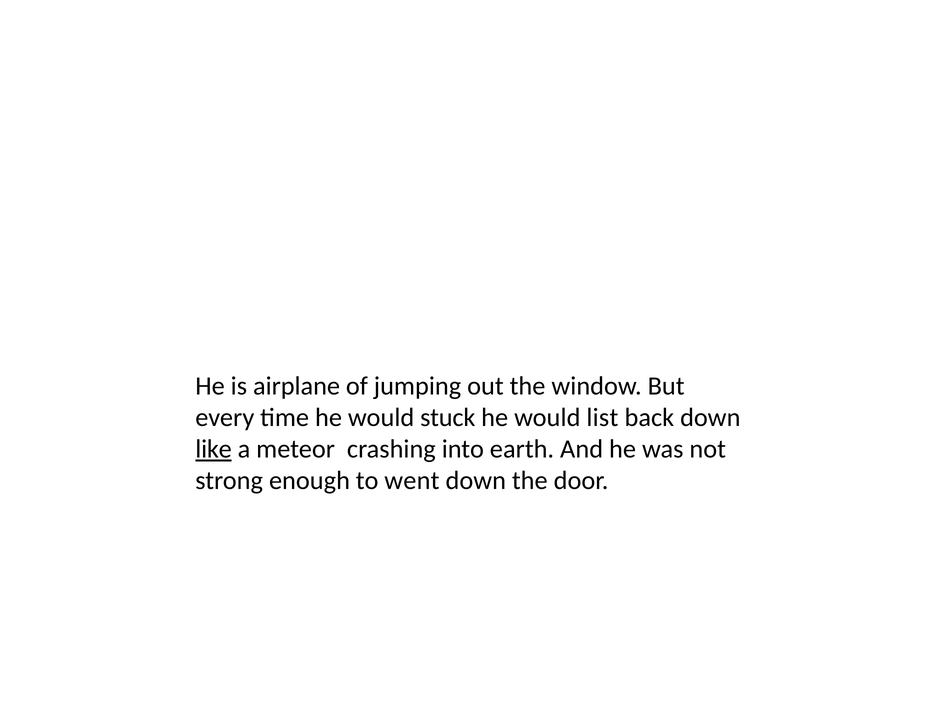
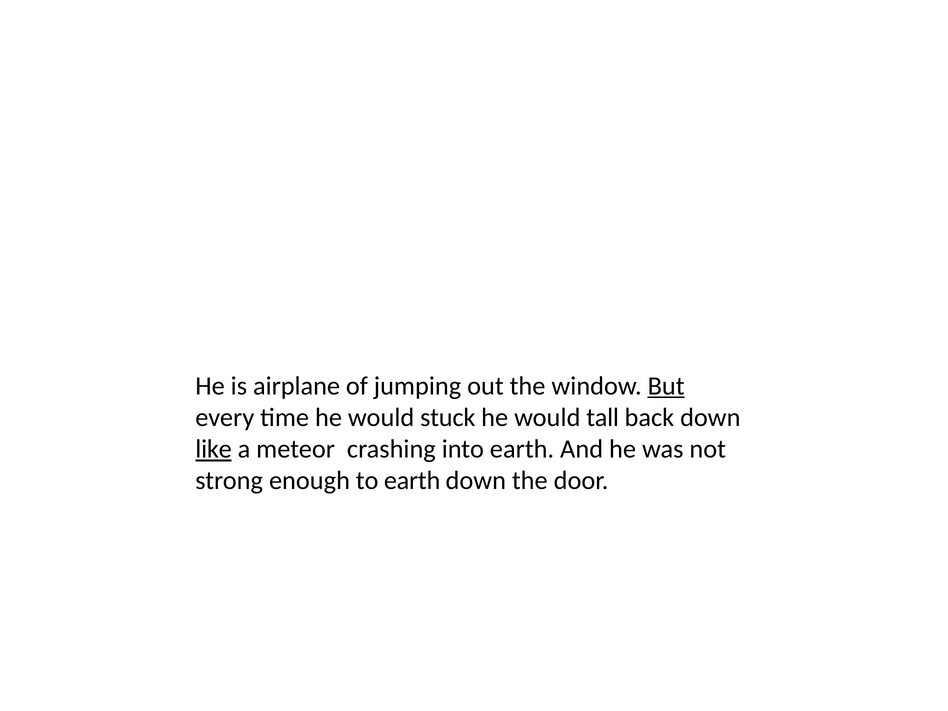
But underline: none -> present
list: list -> tall
to went: went -> earth
